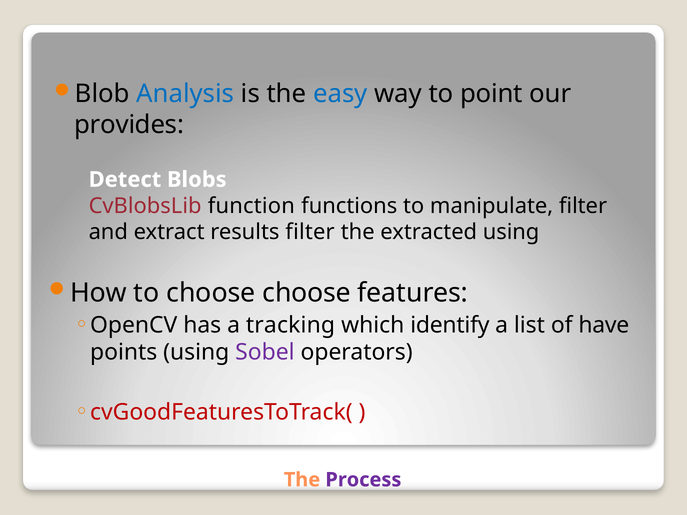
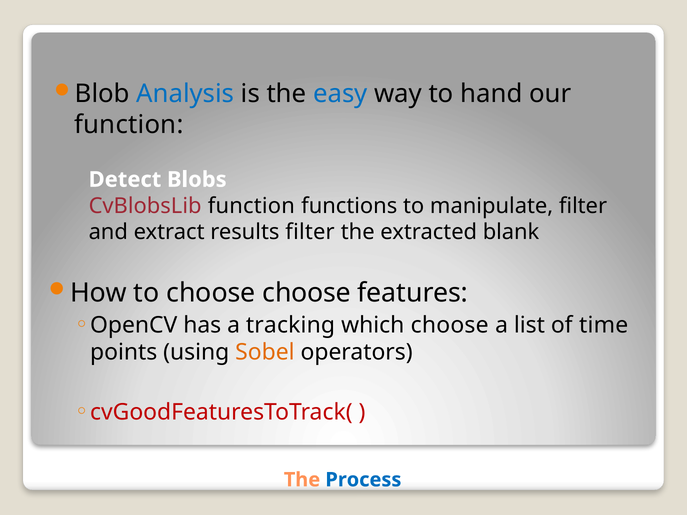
point: point -> hand
provides at (129, 125): provides -> function
extracted using: using -> blank
which identify: identify -> choose
have: have -> time
Sobel colour: purple -> orange
Process colour: purple -> blue
